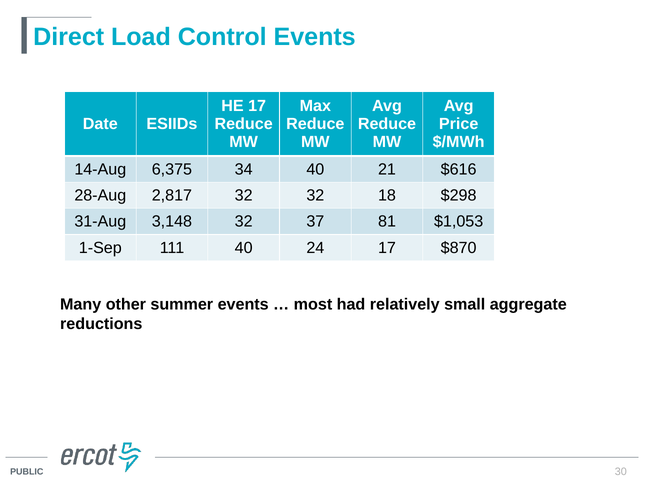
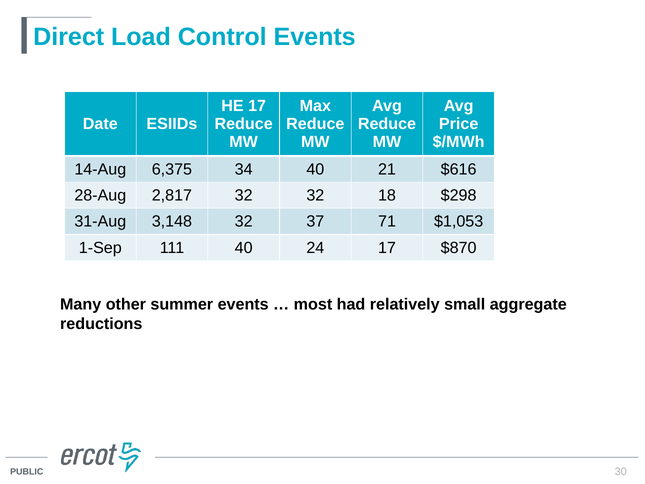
81: 81 -> 71
